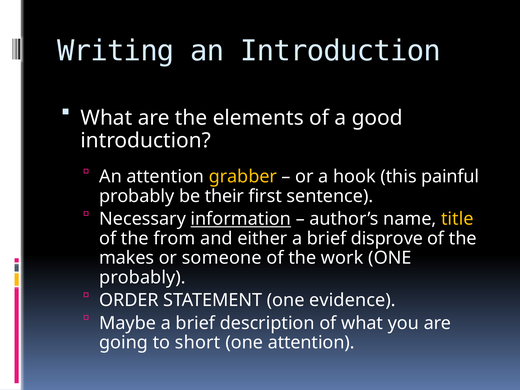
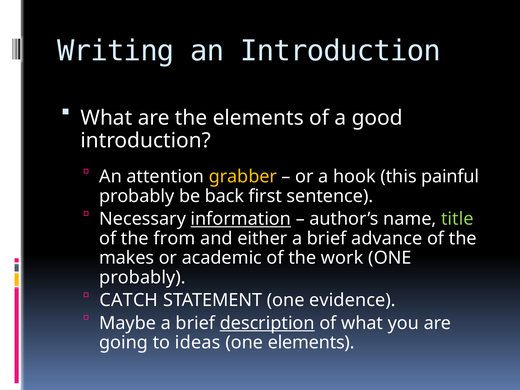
their: their -> back
title colour: yellow -> light green
disprove: disprove -> advance
someone: someone -> academic
ORDER: ORDER -> CATCH
description underline: none -> present
short: short -> ideas
one attention: attention -> elements
